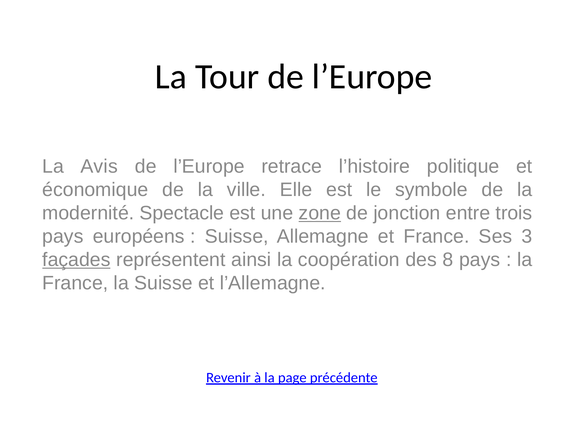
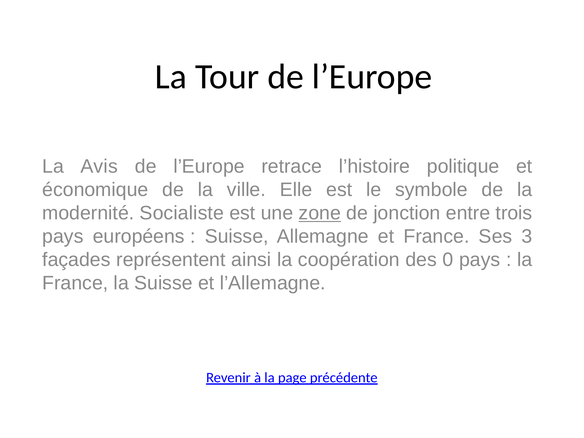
Spectacle: Spectacle -> Socialiste
façades underline: present -> none
8: 8 -> 0
